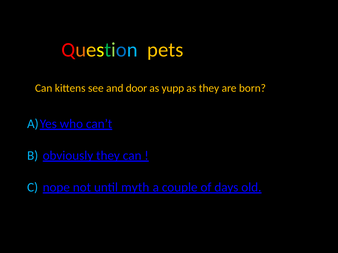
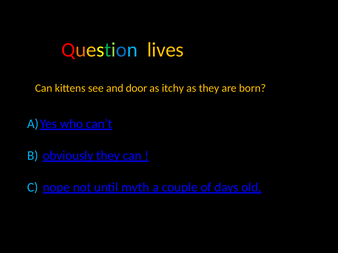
pets: pets -> lives
yupp: yupp -> itchy
